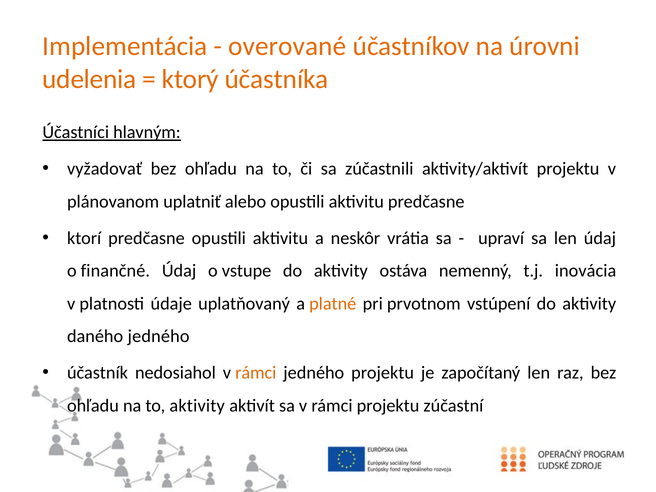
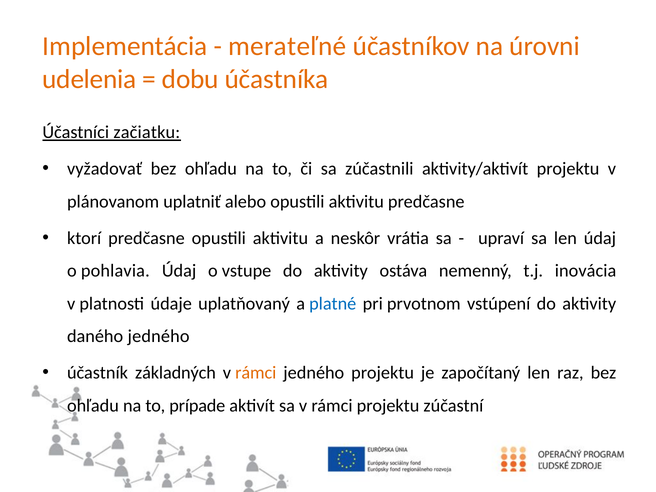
overované: overované -> merateľné
ktorý: ktorý -> dobu
hlavným: hlavným -> začiatku
finančné: finančné -> pohlavia
platné colour: orange -> blue
nedosiahol: nedosiahol -> základných
to aktivity: aktivity -> prípade
